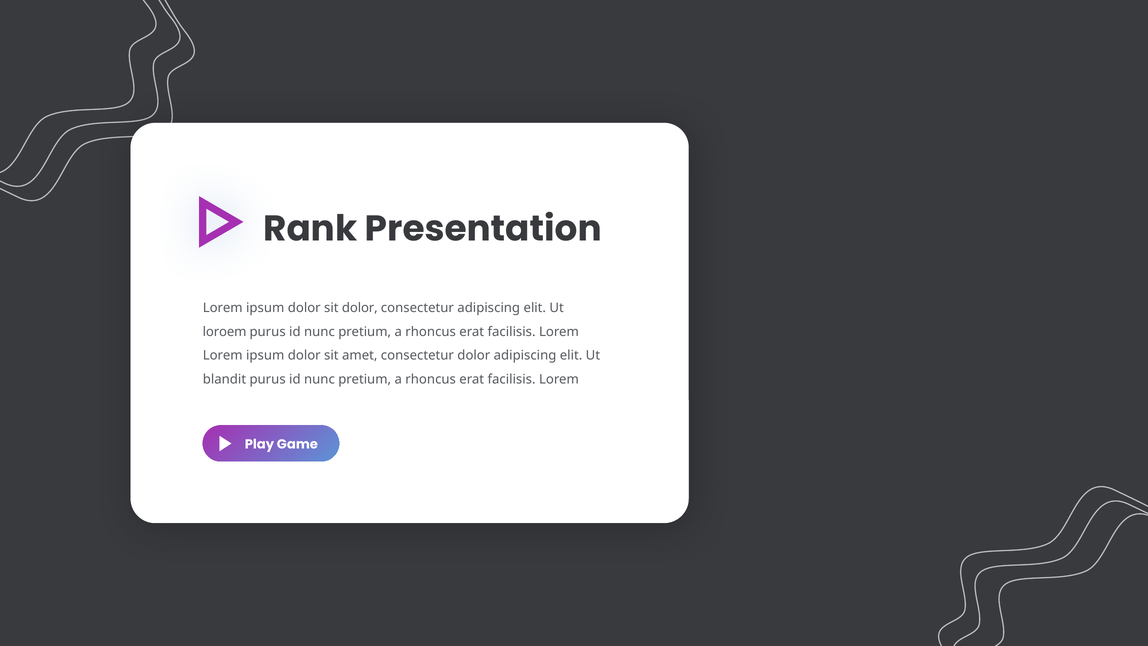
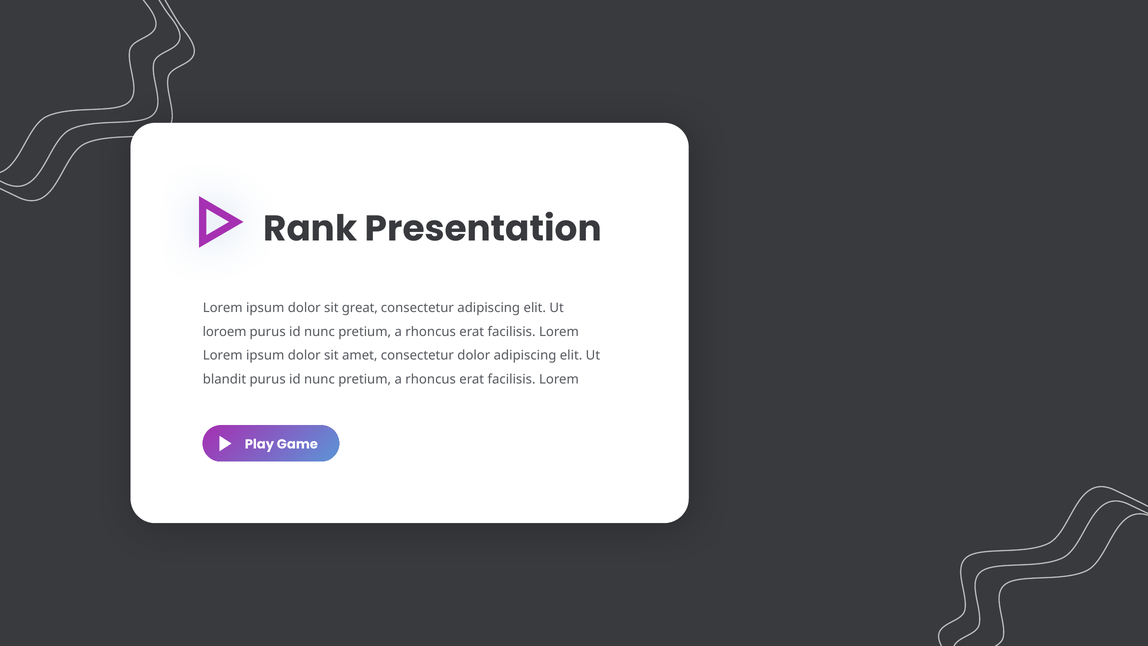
sit dolor: dolor -> great
